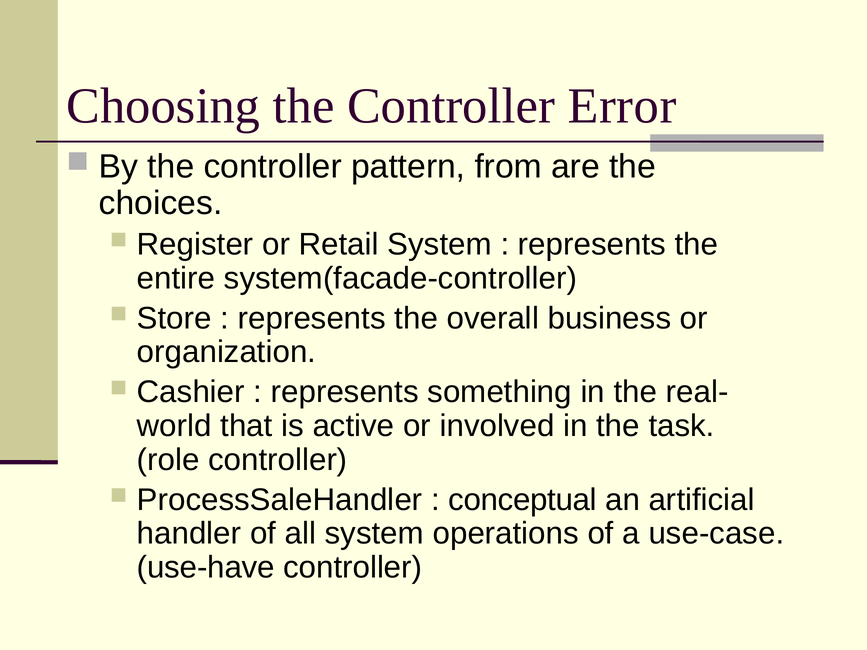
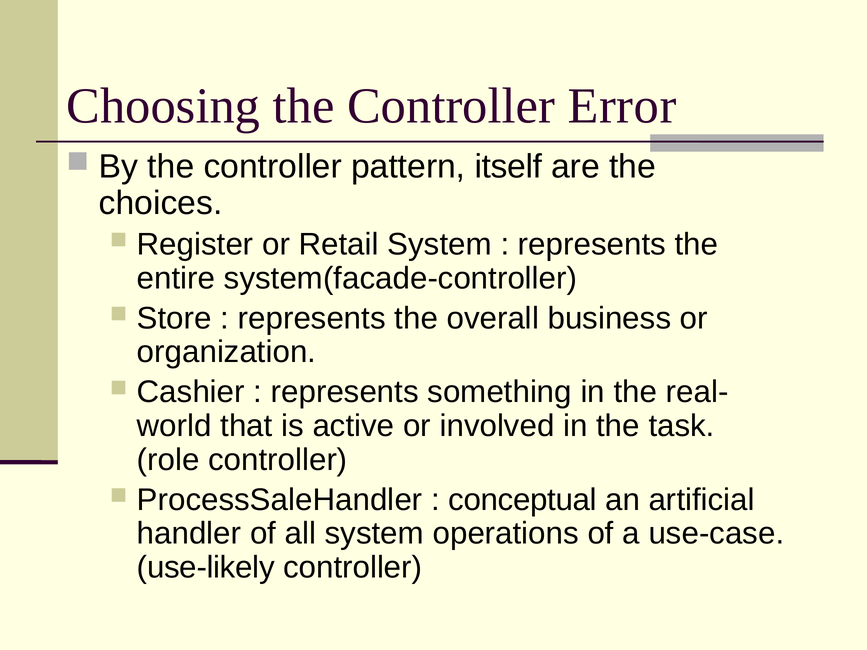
from: from -> itself
use-have: use-have -> use-likely
